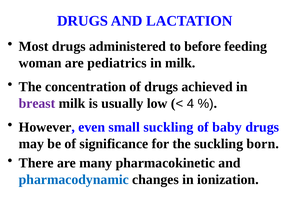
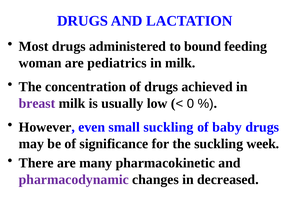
before: before -> bound
4: 4 -> 0
born: born -> week
pharmacodynamic colour: blue -> purple
ionization: ionization -> decreased
